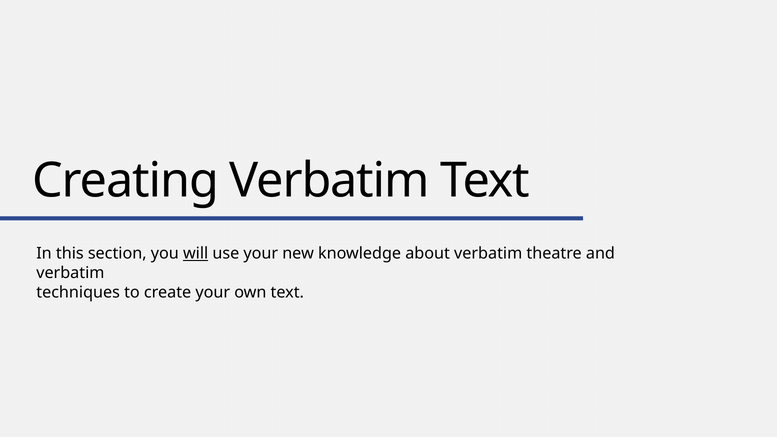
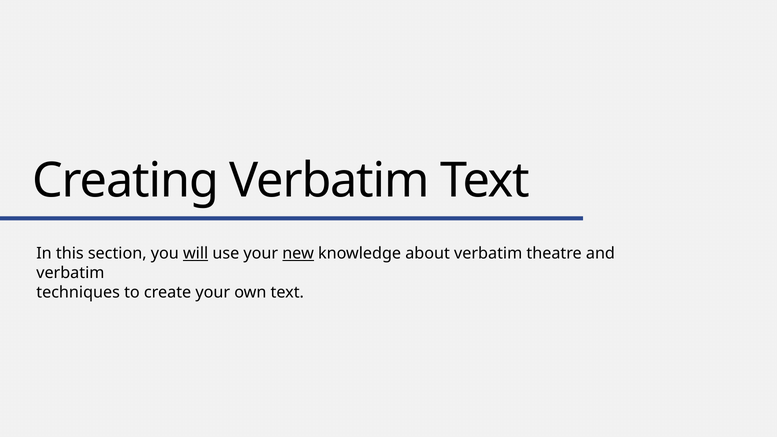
new underline: none -> present
